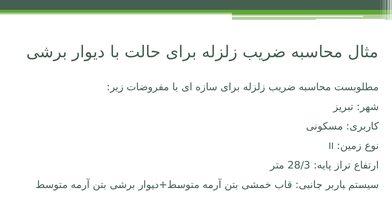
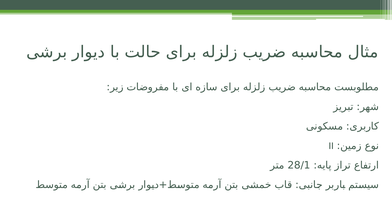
28/3: 28/3 -> 28/1
